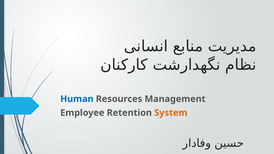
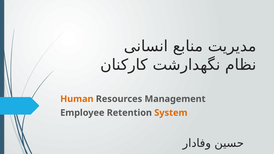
Human colour: blue -> orange
